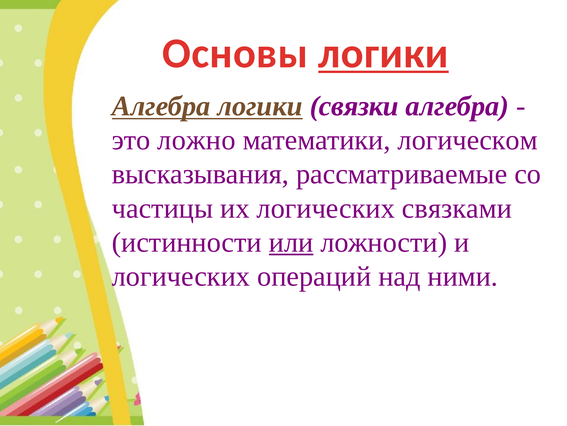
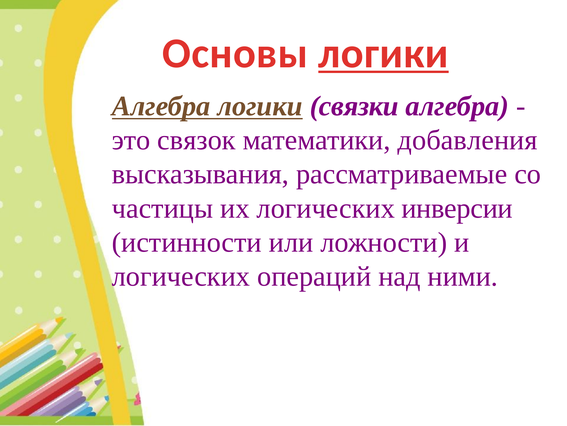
ложно: ложно -> связок
логическом: логическом -> добавления
связками: связками -> инверсии
или underline: present -> none
